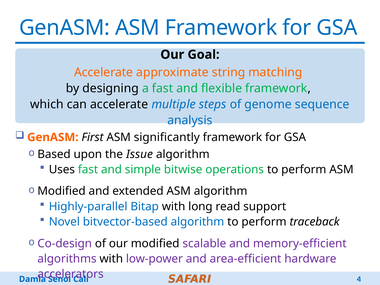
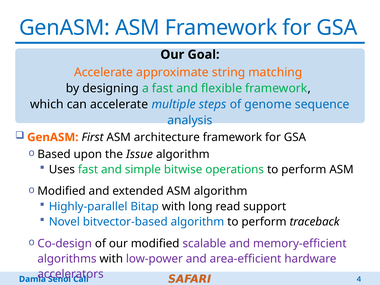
significantly: significantly -> architecture
